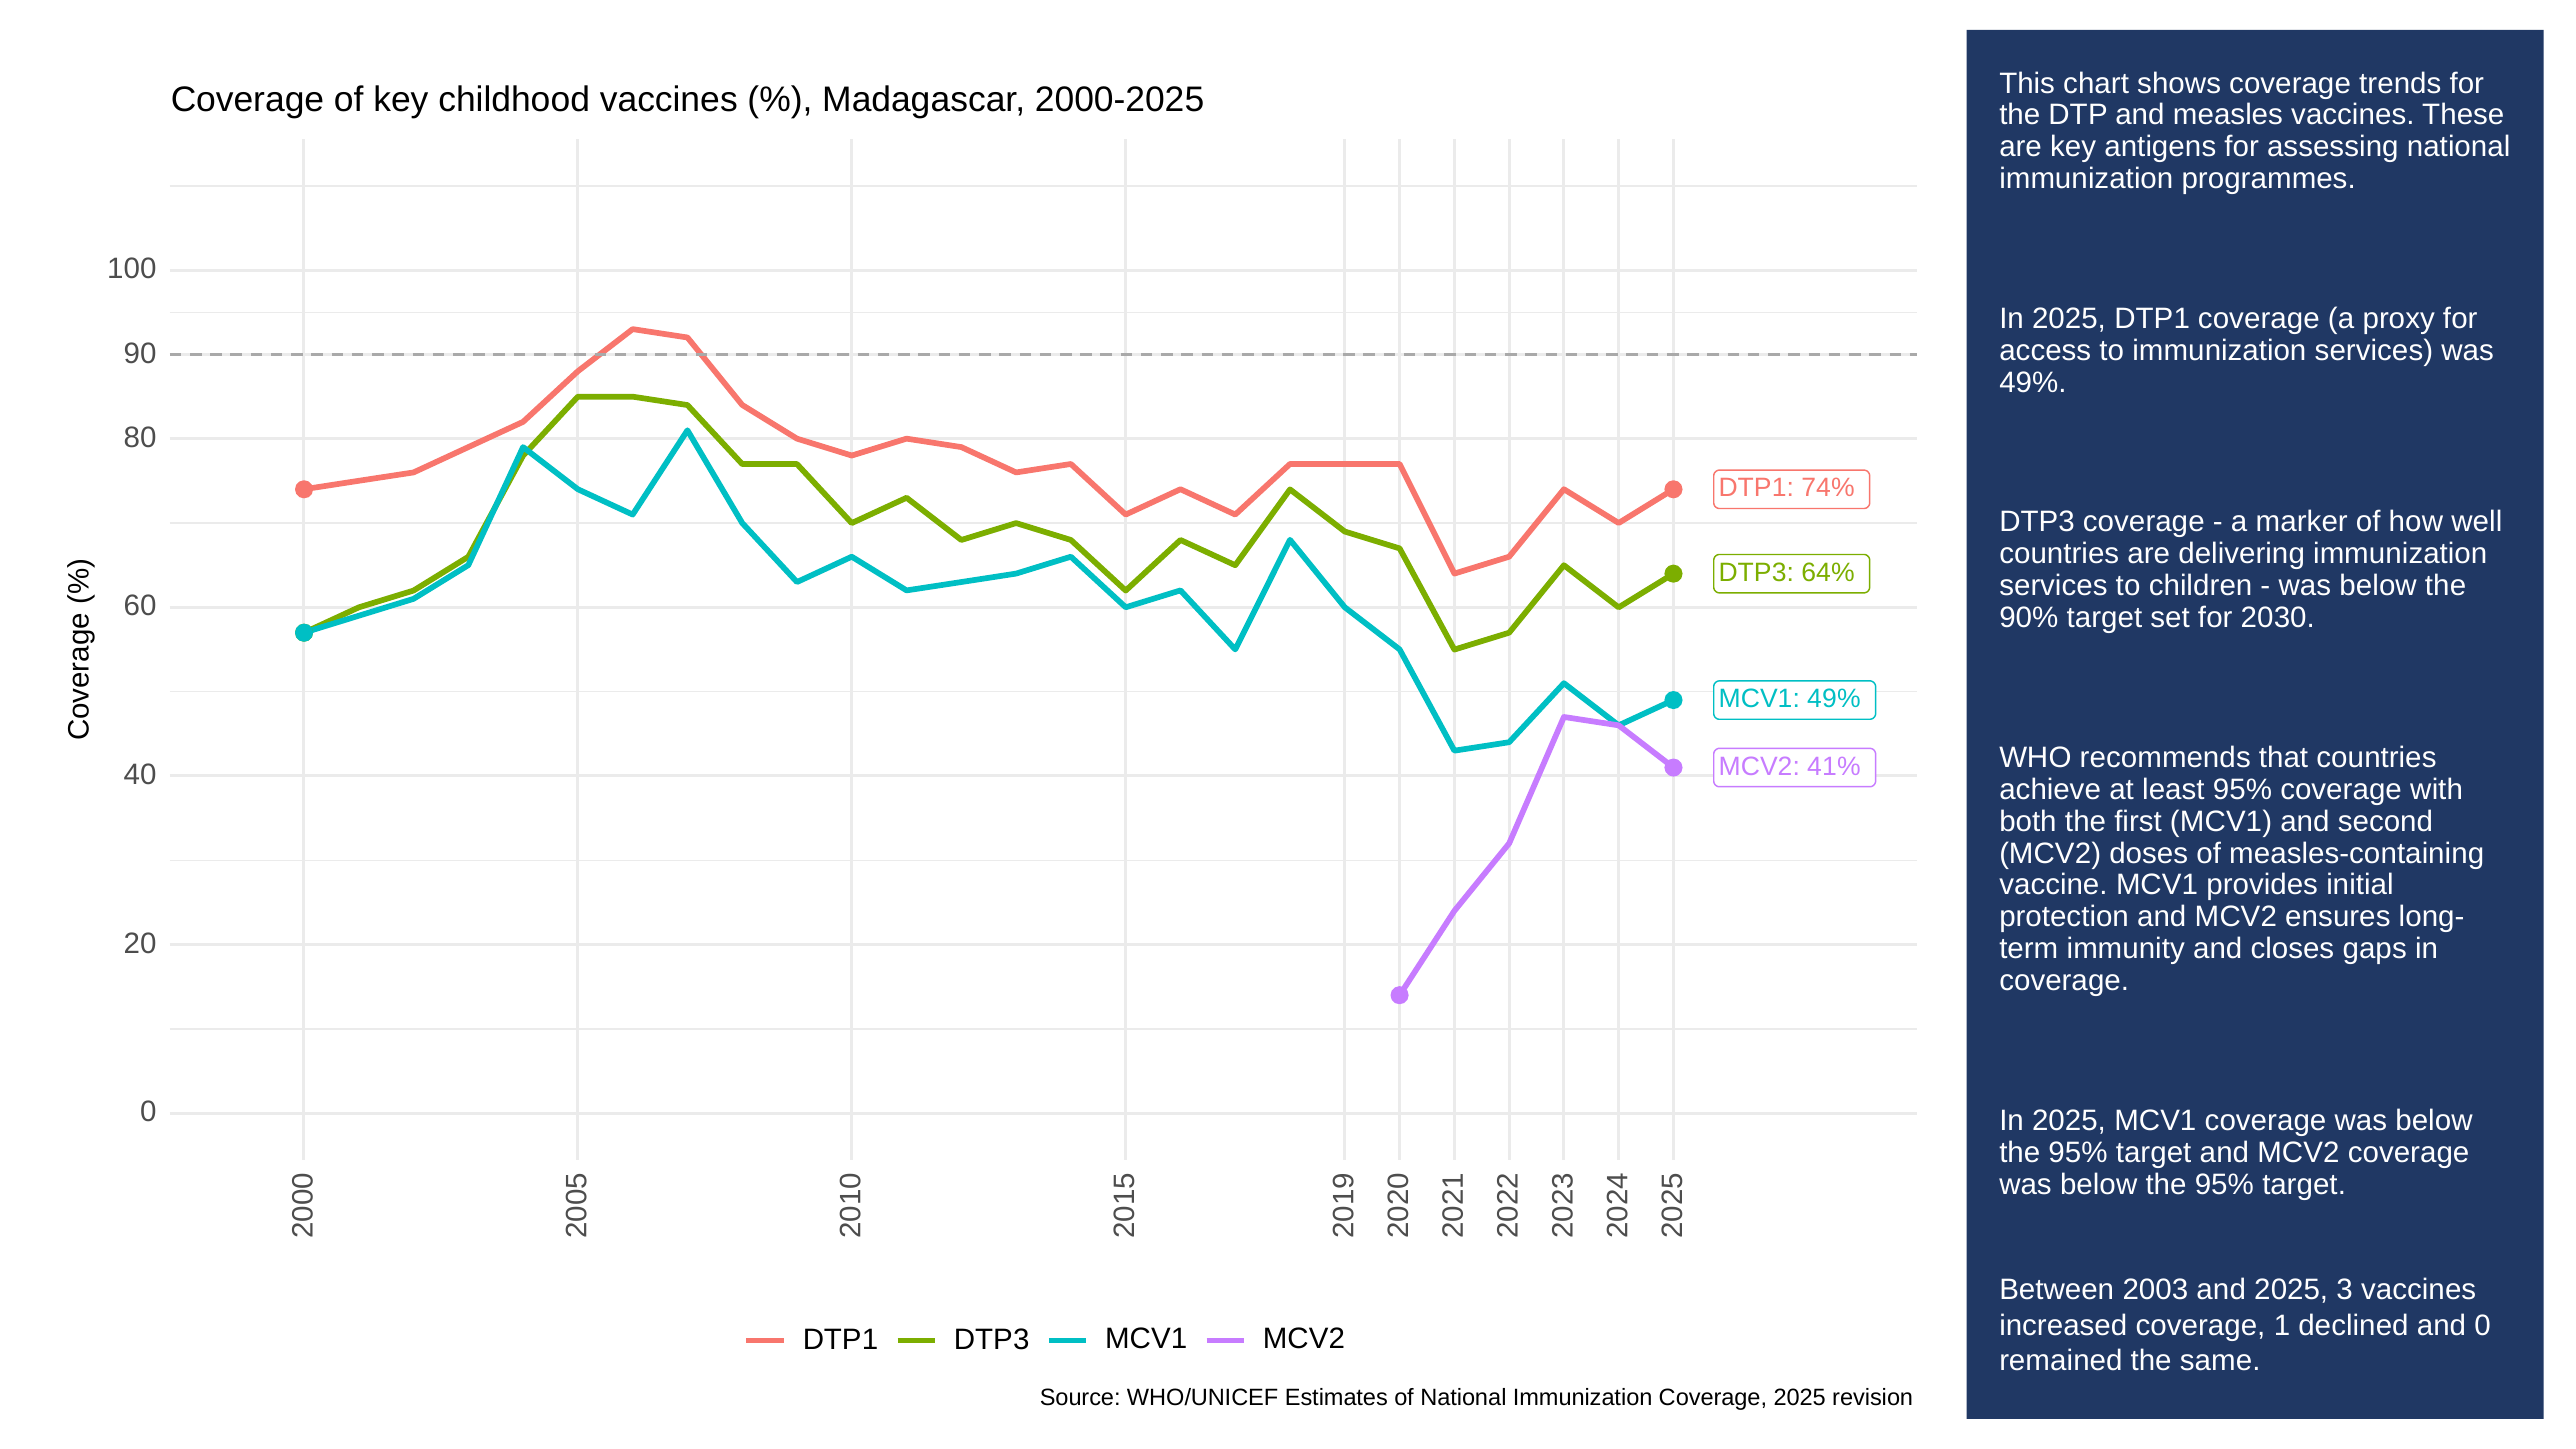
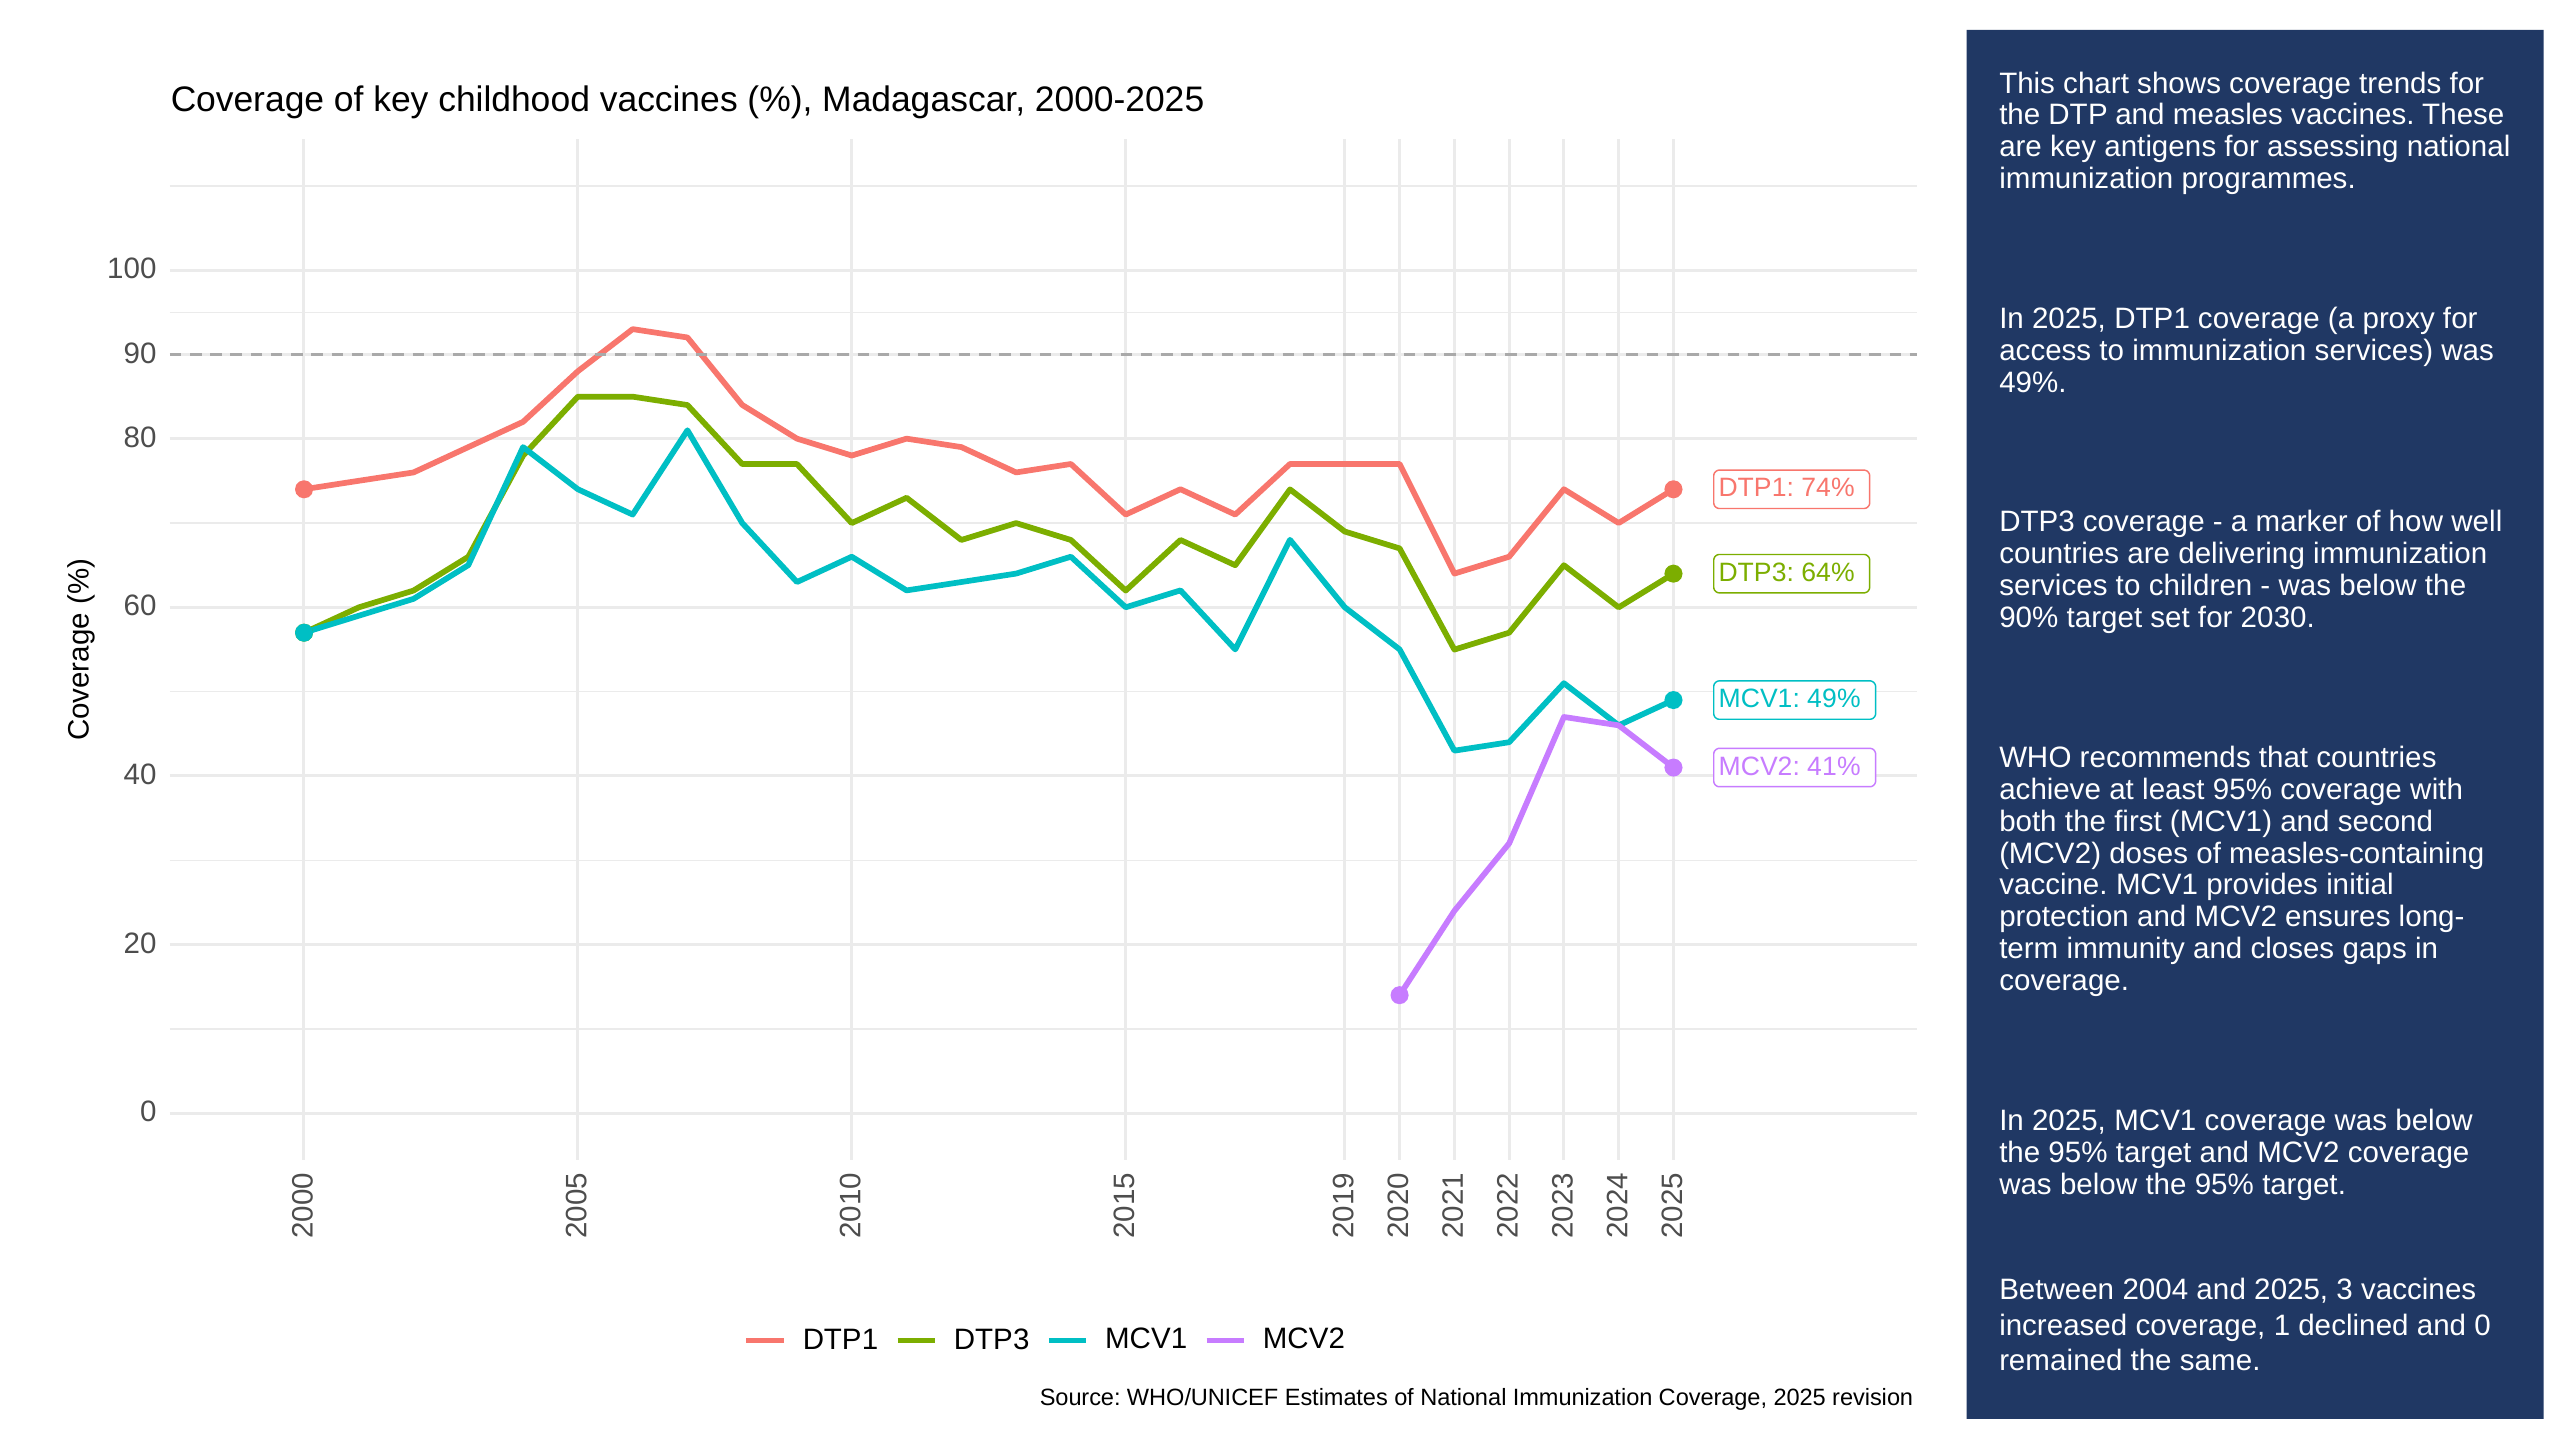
2003: 2003 -> 2004
